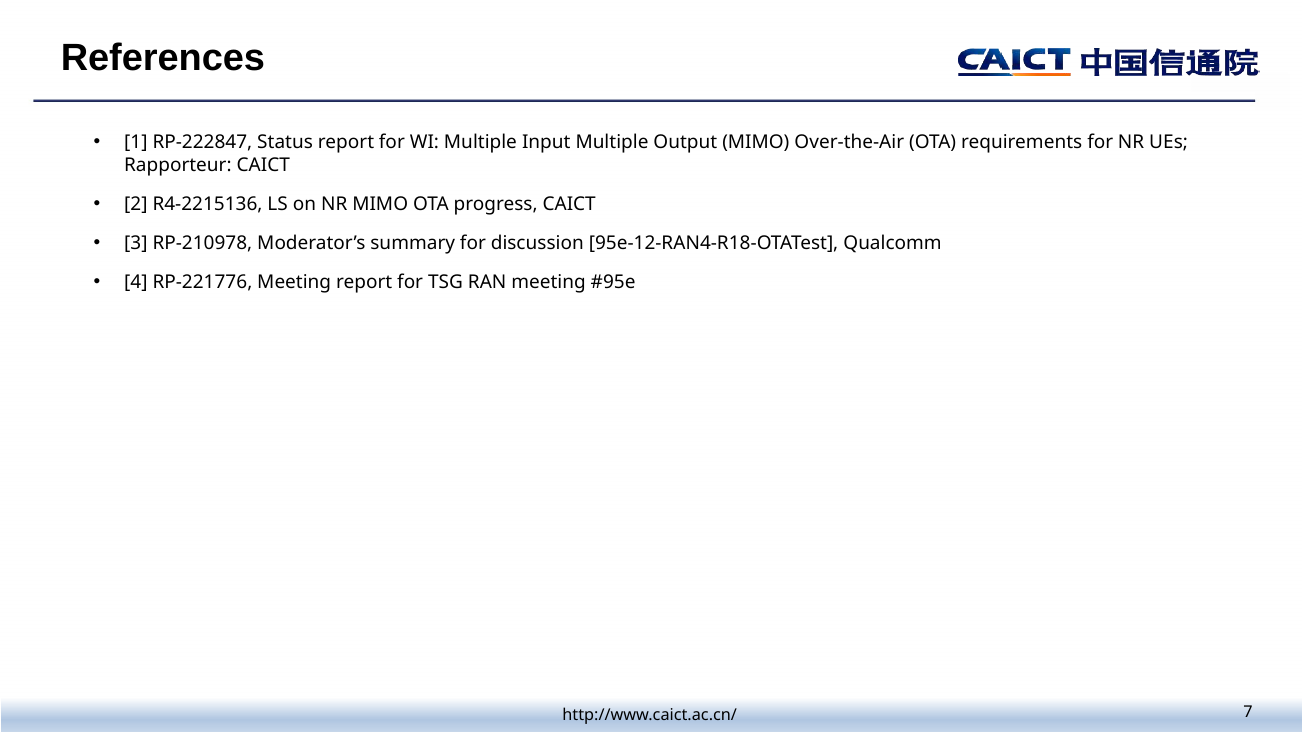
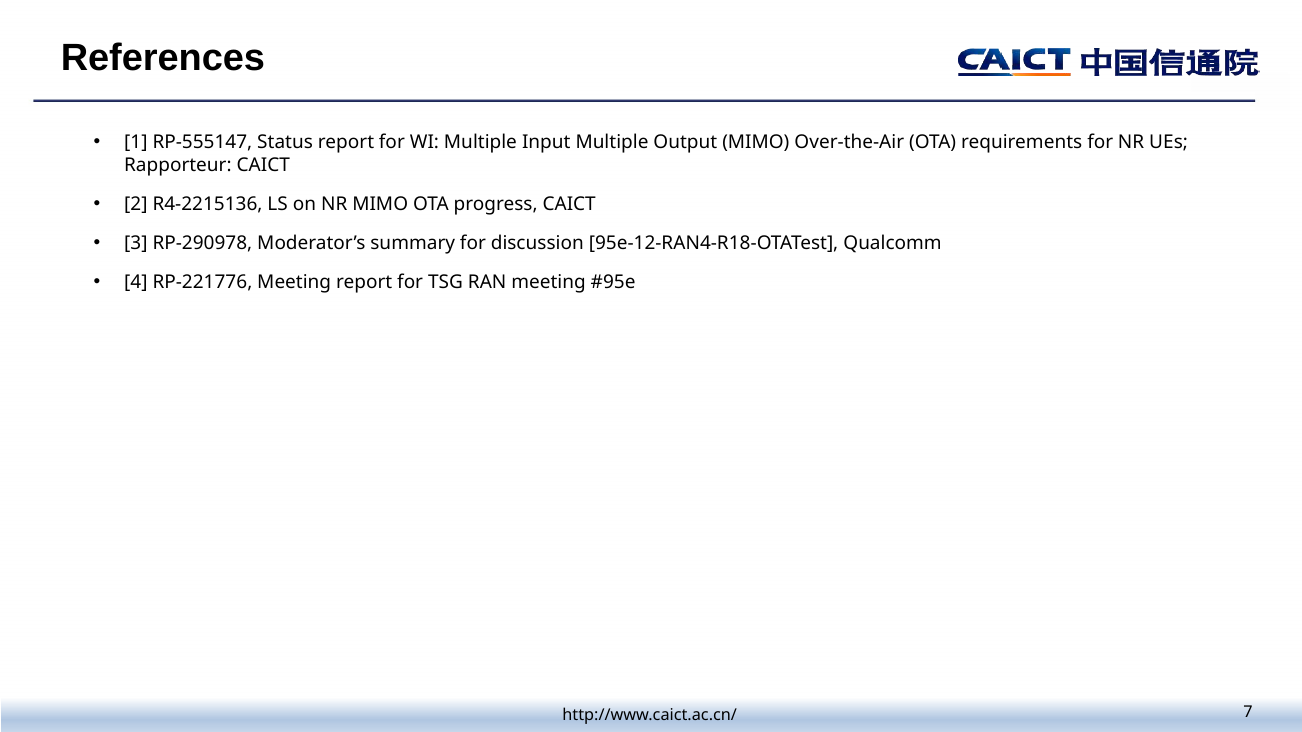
RP-222847: RP-222847 -> RP-555147
RP-210978: RP-210978 -> RP-290978
